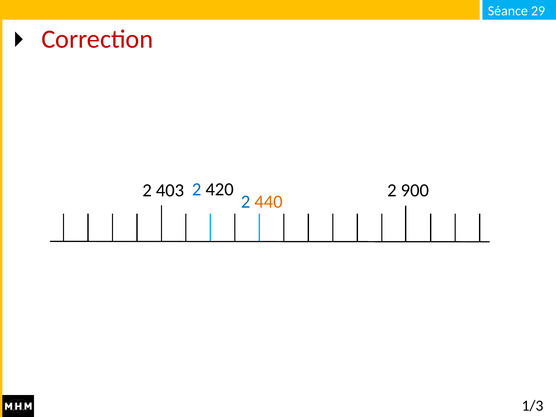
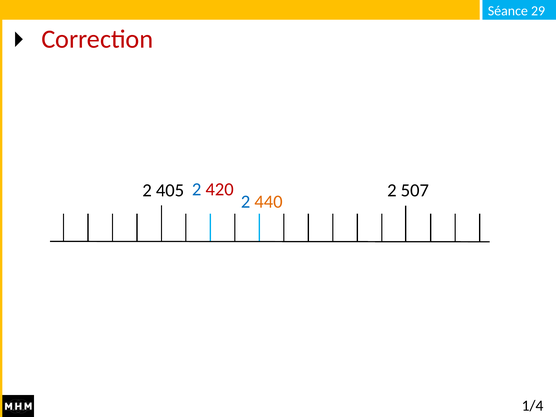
420 colour: black -> red
403: 403 -> 405
900: 900 -> 507
1/3: 1/3 -> 1/4
